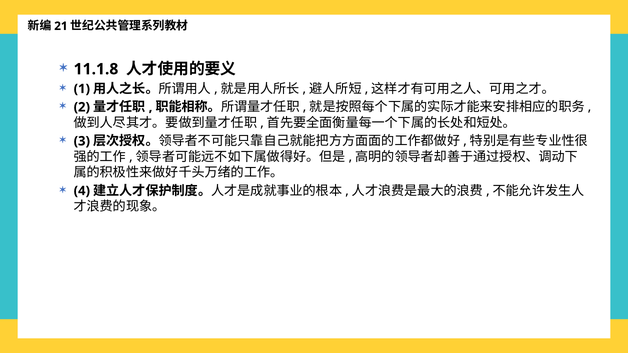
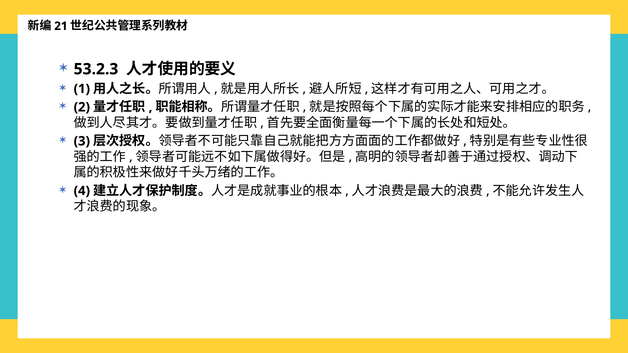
11.1.8: 11.1.8 -> 53.2.3
